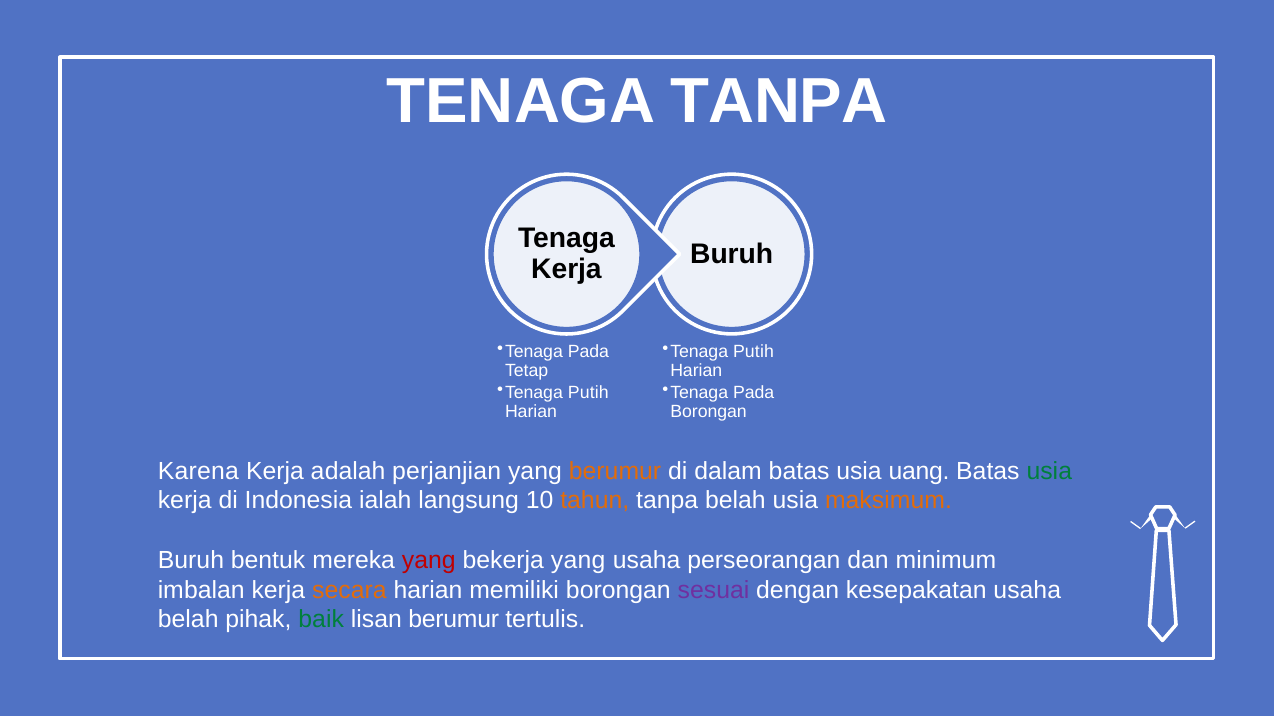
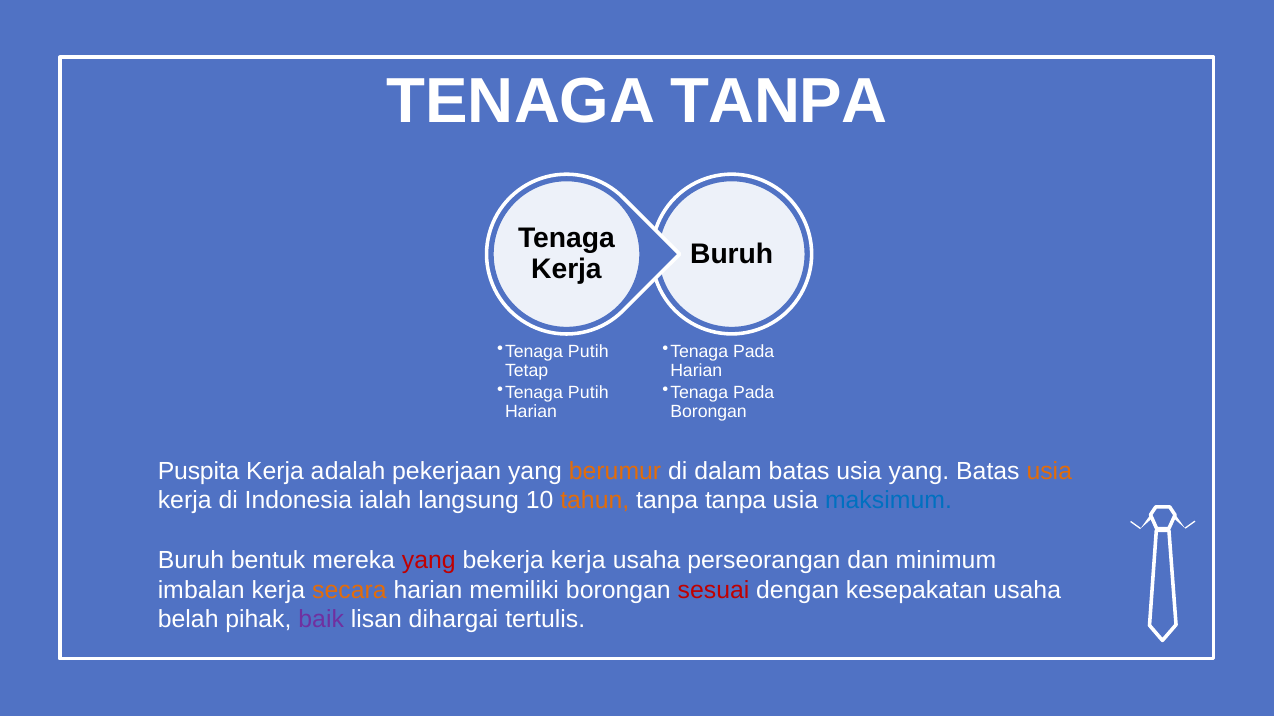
Pada at (588, 352): Pada -> Putih
Putih at (754, 352): Putih -> Pada
Karena: Karena -> Puspita
perjanjian: perjanjian -> pekerjaan
usia uang: uang -> yang
usia at (1049, 471) colour: green -> orange
tanpa belah: belah -> tanpa
maksimum colour: orange -> blue
bekerja yang: yang -> kerja
sesuai colour: purple -> red
baik colour: green -> purple
lisan berumur: berumur -> dihargai
